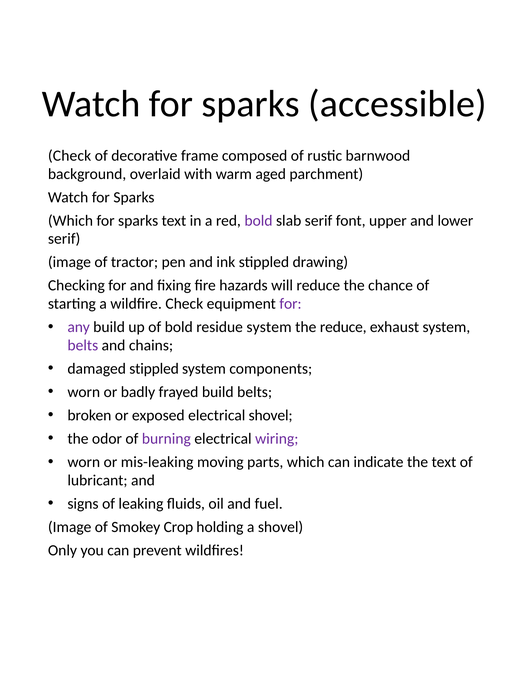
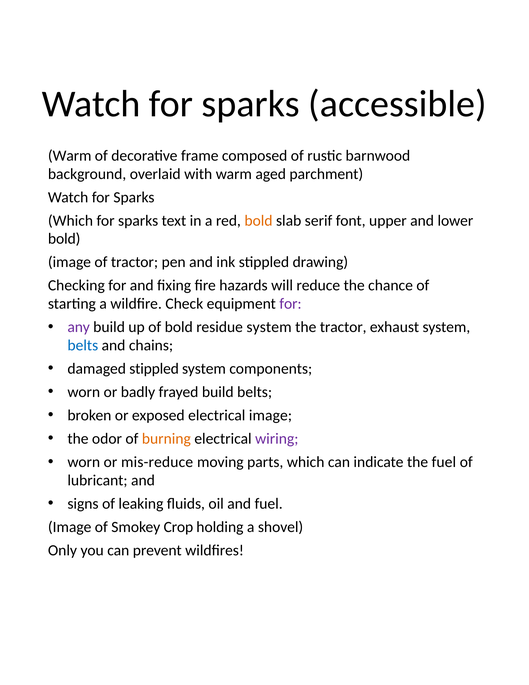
Check at (70, 156): Check -> Warm
bold at (258, 220) colour: purple -> orange
serif at (64, 239): serif -> bold
the reduce: reduce -> tractor
belts at (83, 345) colour: purple -> blue
electrical shovel: shovel -> image
burning colour: purple -> orange
mis-leaking: mis-leaking -> mis-reduce
the text: text -> fuel
